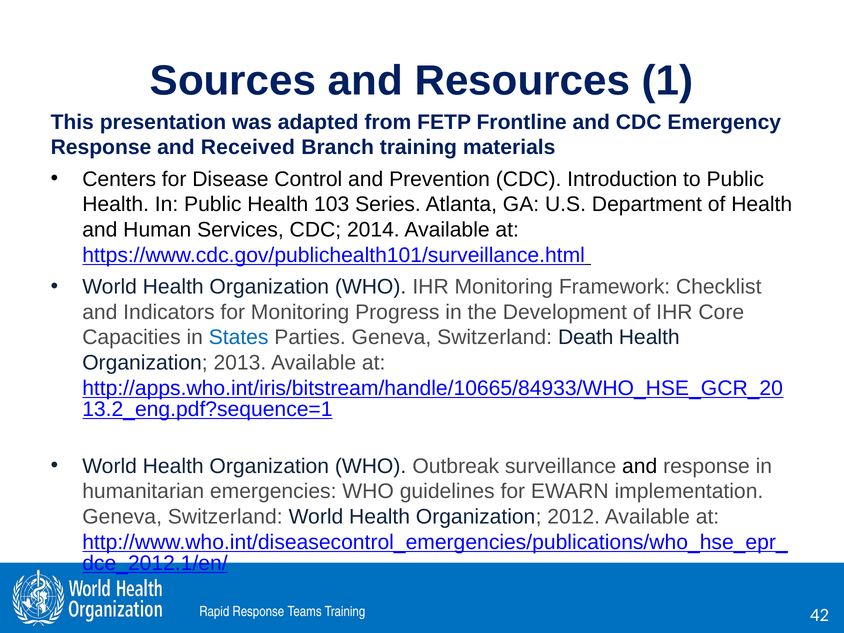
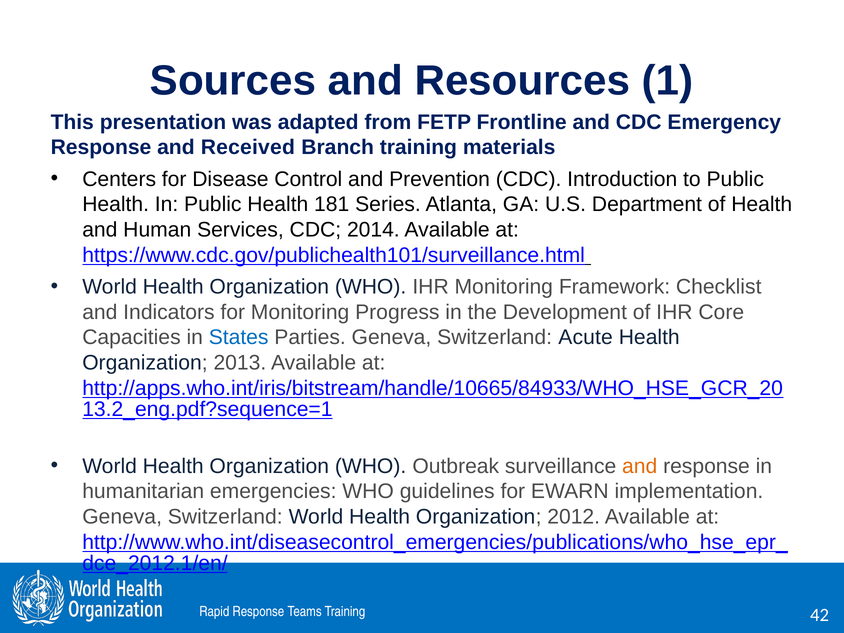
103: 103 -> 181
Death: Death -> Acute
and at (640, 466) colour: black -> orange
